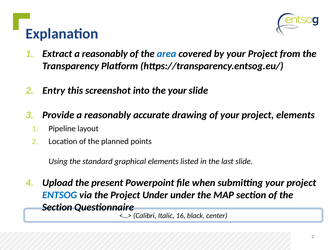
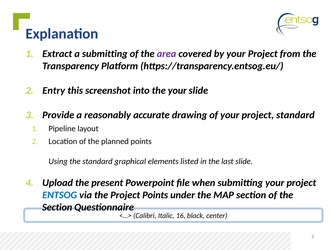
Extract a reasonably: reasonably -> submitting
area colour: blue -> purple
project elements: elements -> standard
Project Under: Under -> Points
